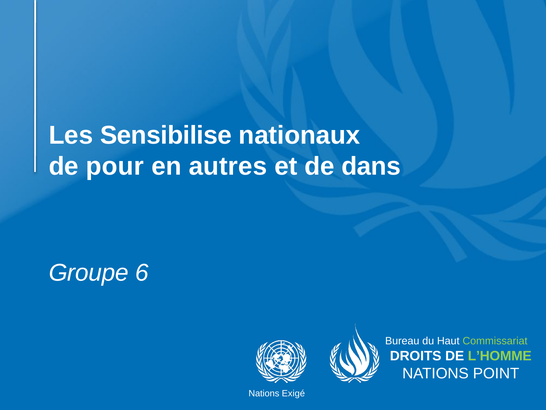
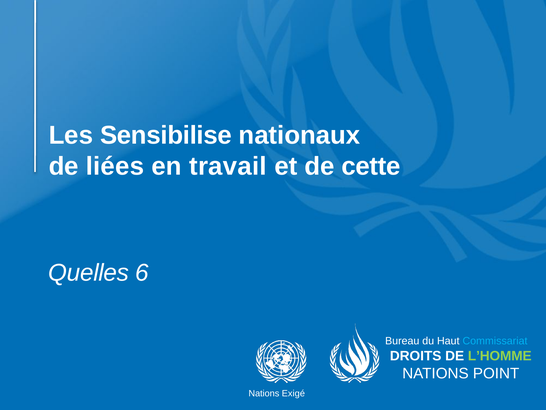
pour: pour -> liées
autres: autres -> travail
dans: dans -> cette
Groupe: Groupe -> Quelles
Commissariat colour: light green -> light blue
